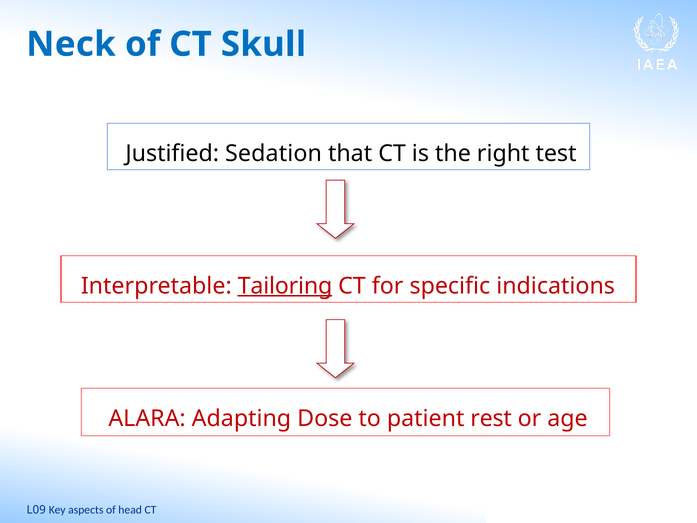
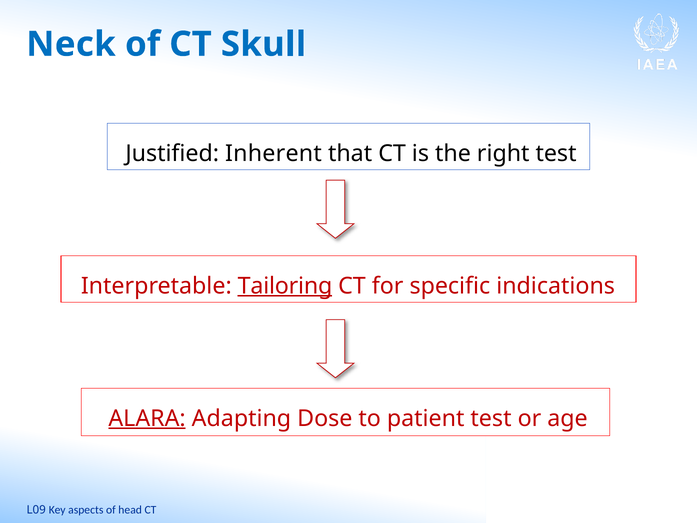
Sedation: Sedation -> Inherent
ALARA underline: none -> present
patient rest: rest -> test
